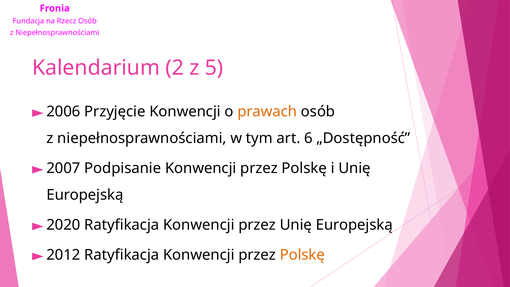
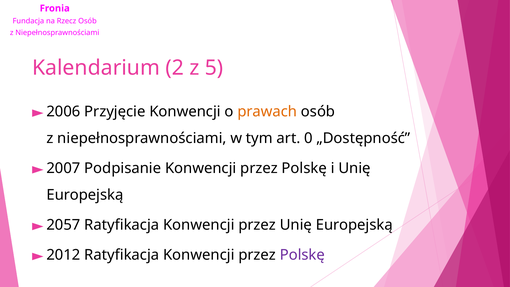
6: 6 -> 0
2020: 2020 -> 2057
Polskę at (302, 255) colour: orange -> purple
